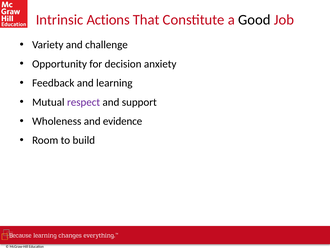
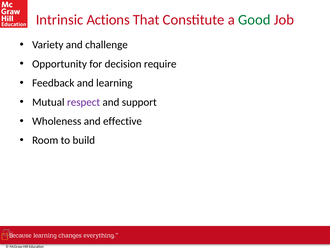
Good colour: black -> green
anxiety: anxiety -> require
evidence: evidence -> effective
